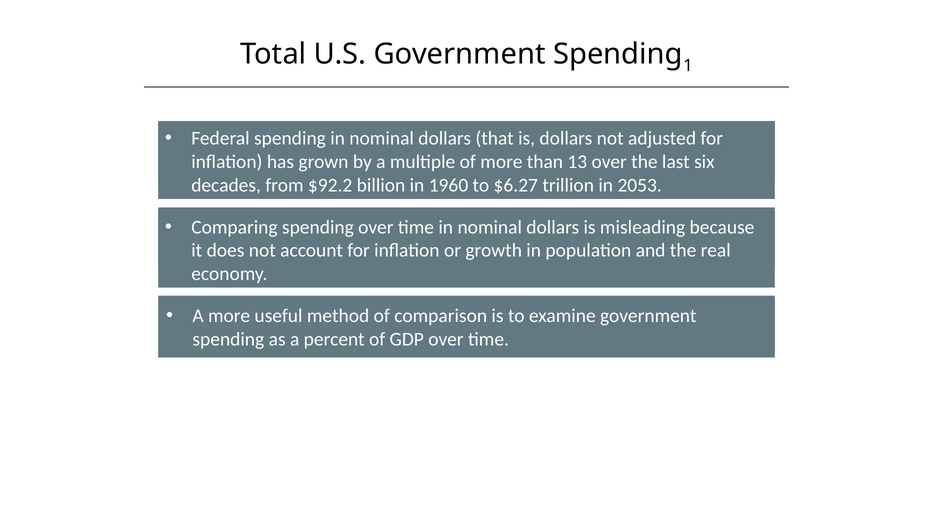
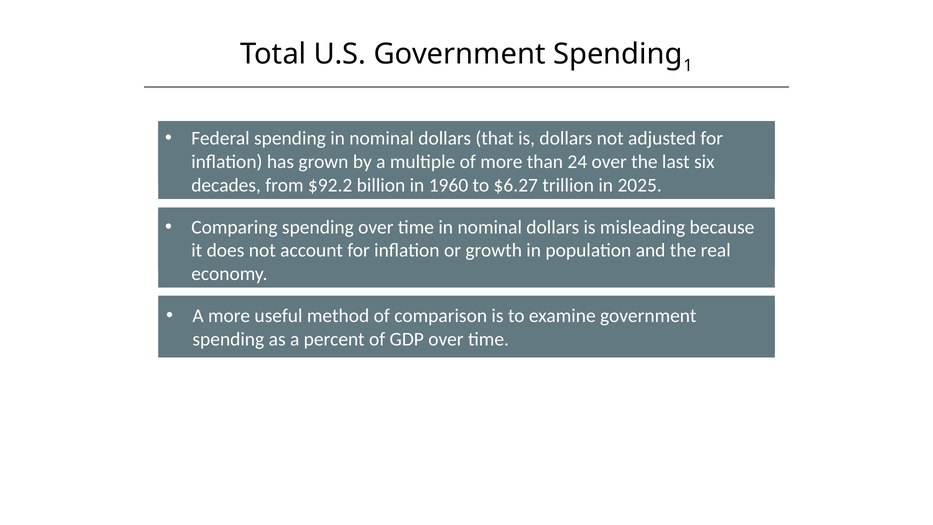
13: 13 -> 24
2053: 2053 -> 2025
